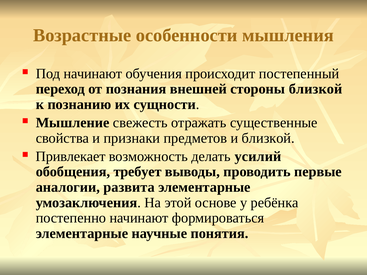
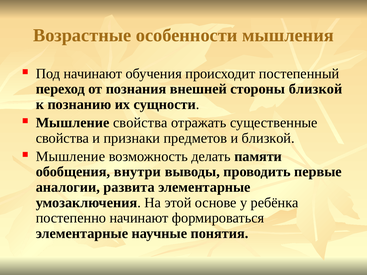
Мышление свежесть: свежесть -> свойства
Привлекает at (71, 156): Привлекает -> Мышление
усилий: усилий -> памяти
требует: требует -> внутри
